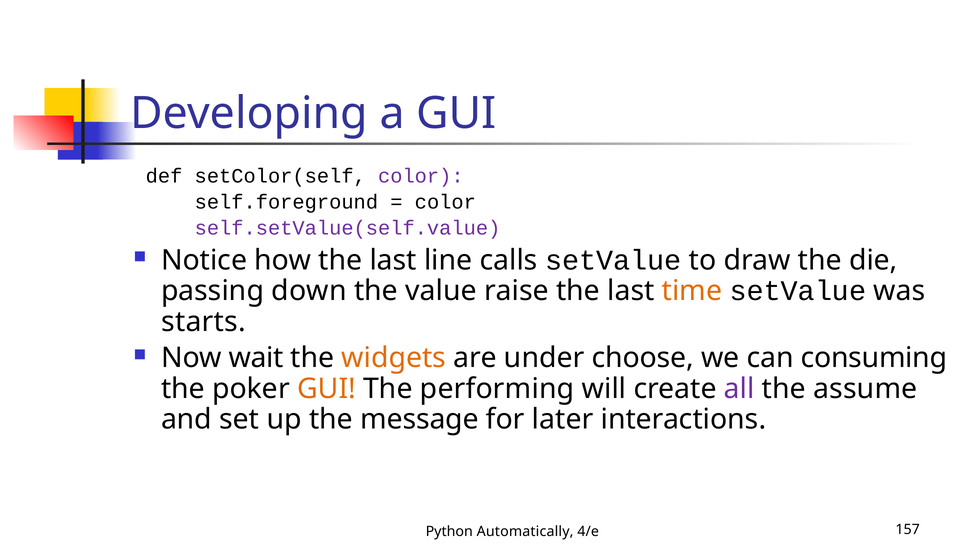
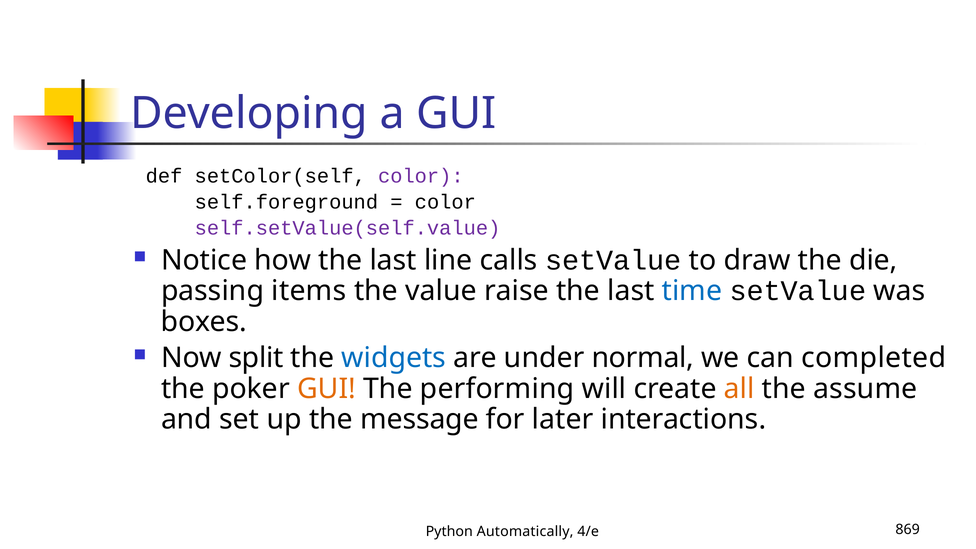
down: down -> items
time colour: orange -> blue
starts: starts -> boxes
wait: wait -> split
widgets colour: orange -> blue
choose: choose -> normal
consuming: consuming -> completed
all colour: purple -> orange
157: 157 -> 869
